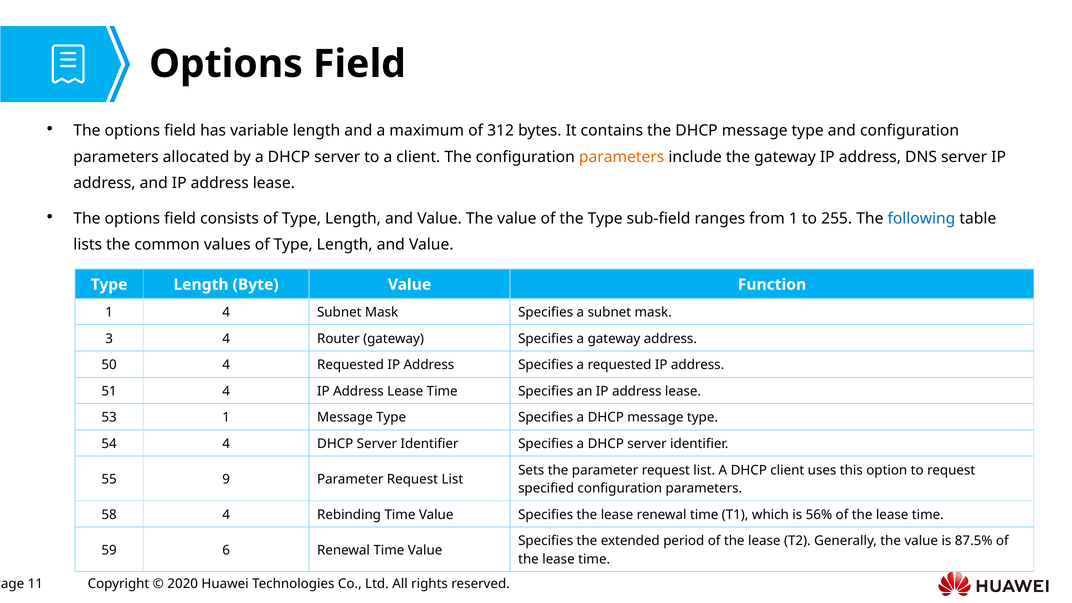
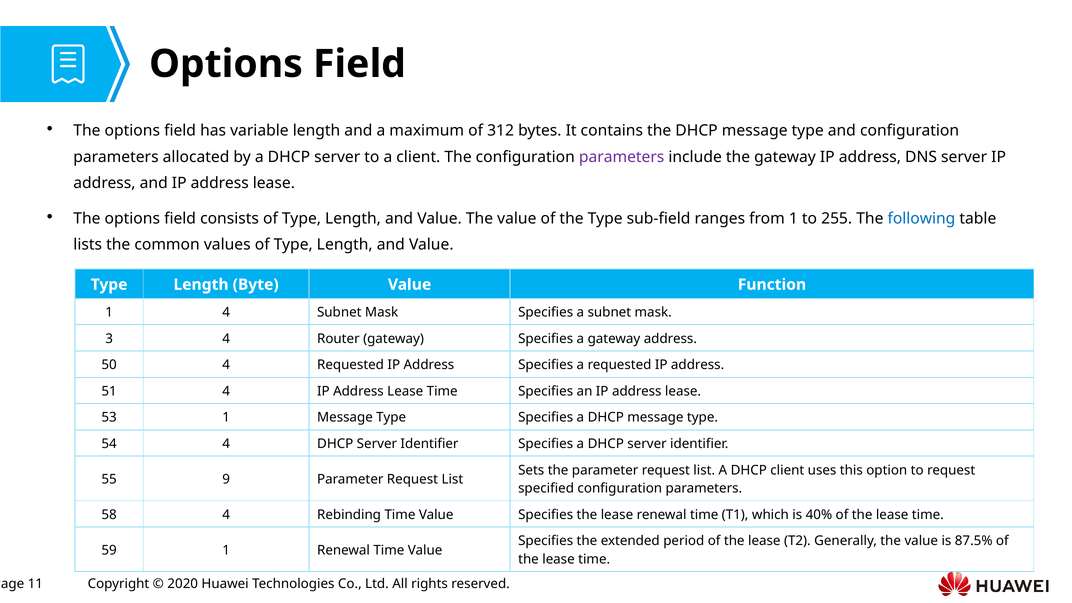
parameters at (622, 157) colour: orange -> purple
56%: 56% -> 40%
59 6: 6 -> 1
